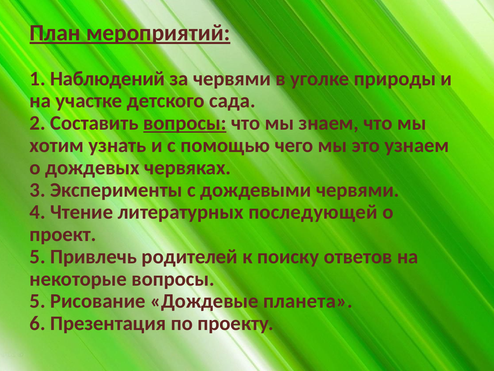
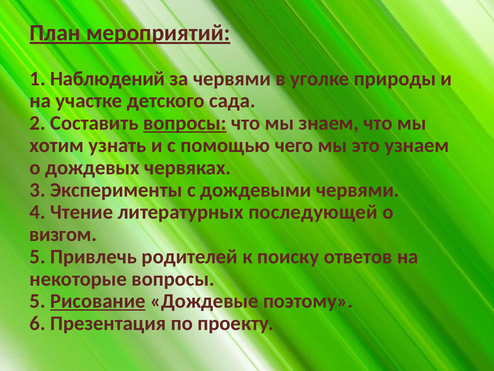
проект: проект -> визгом
Рисование underline: none -> present
планета: планета -> поэтому
